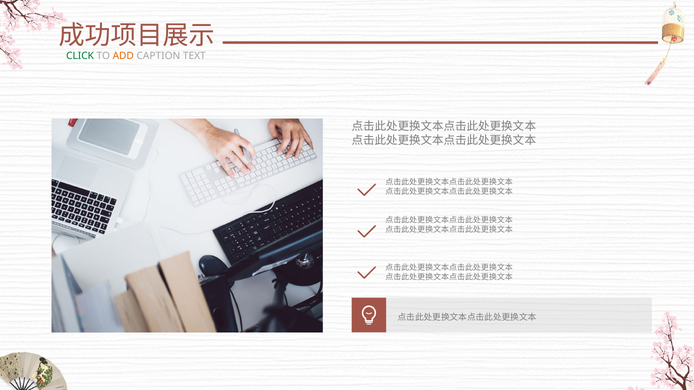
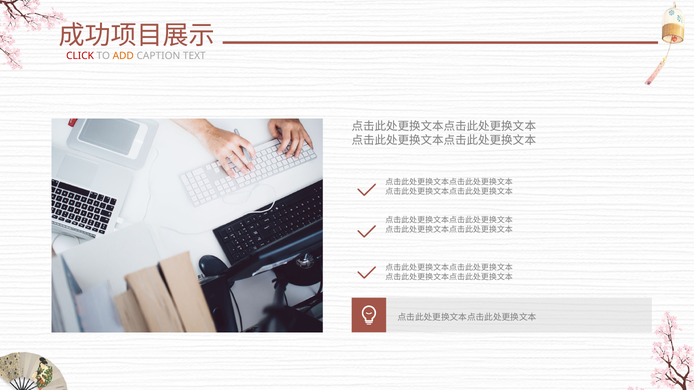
CLICK colour: green -> red
